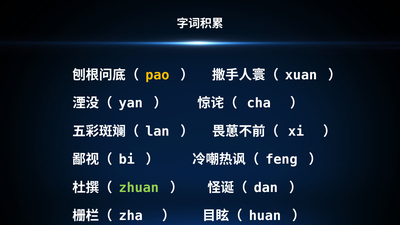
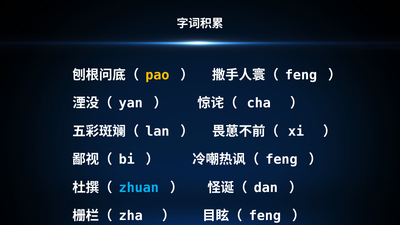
xuan at (301, 75): xuan -> feng
zhuan colour: light green -> light blue
huan at (265, 216): huan -> feng
